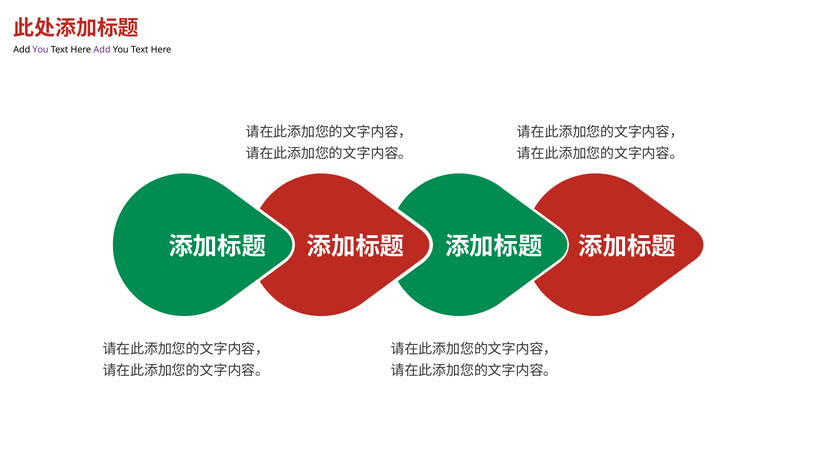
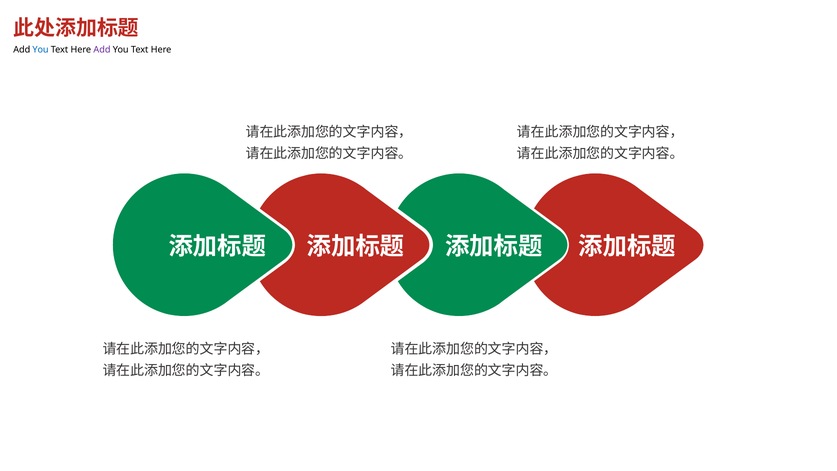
You at (41, 50) colour: purple -> blue
